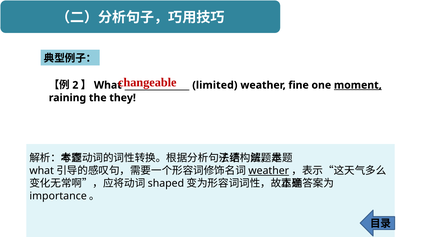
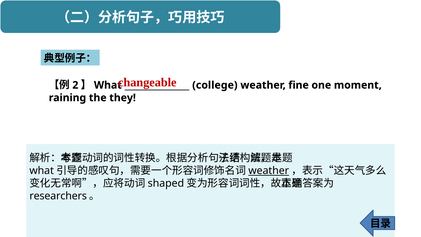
limited: limited -> college
moment underline: present -> none
importance: importance -> researchers
